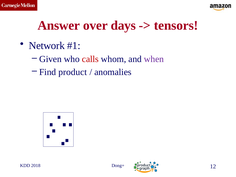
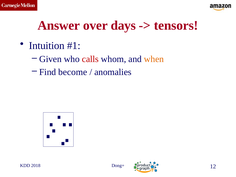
Network: Network -> Intuition
when colour: purple -> orange
product: product -> become
